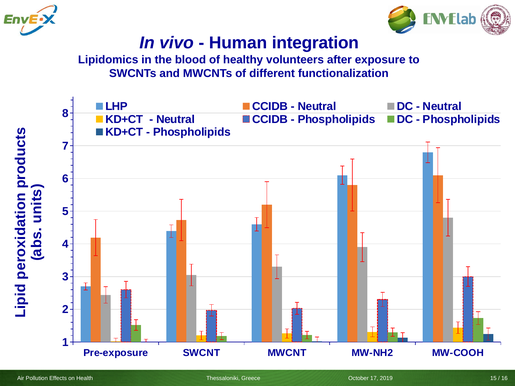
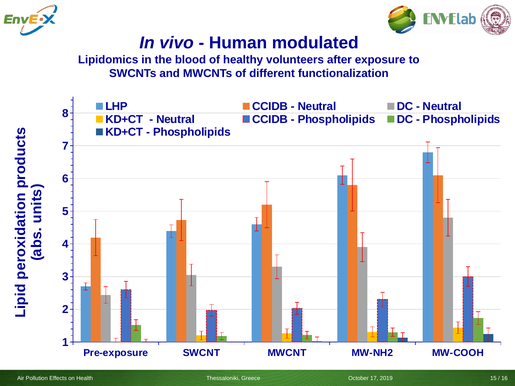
integration: integration -> modulated
